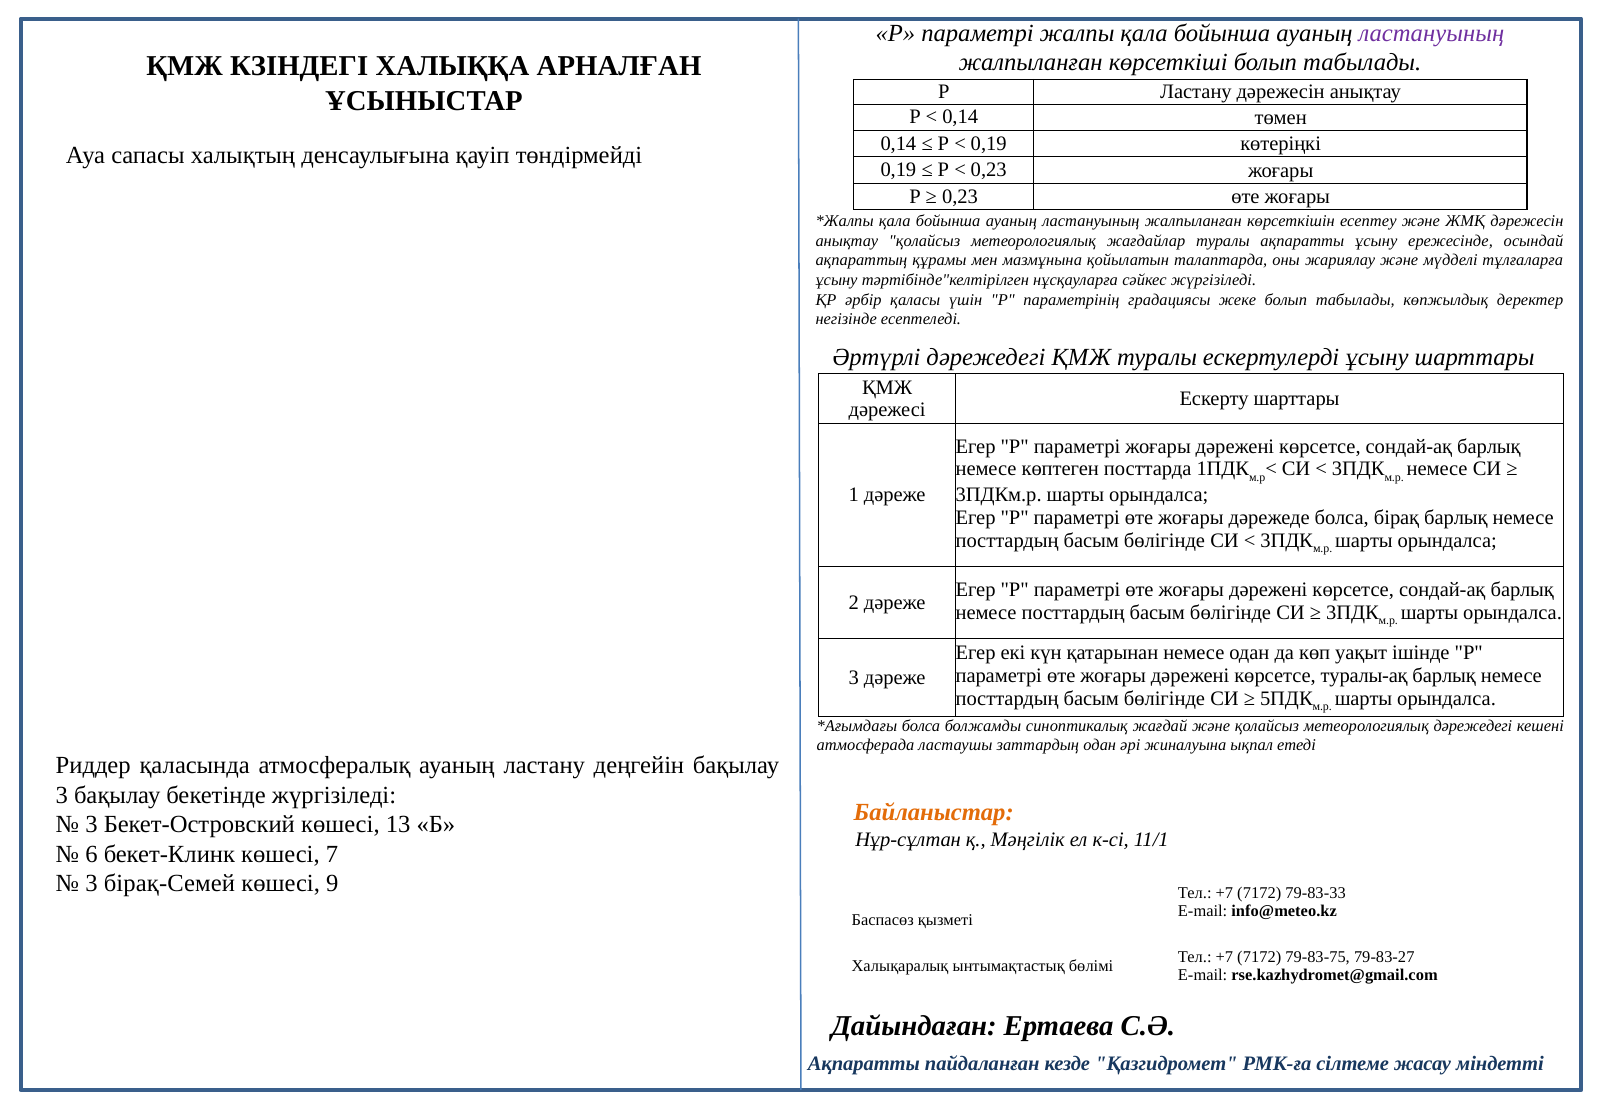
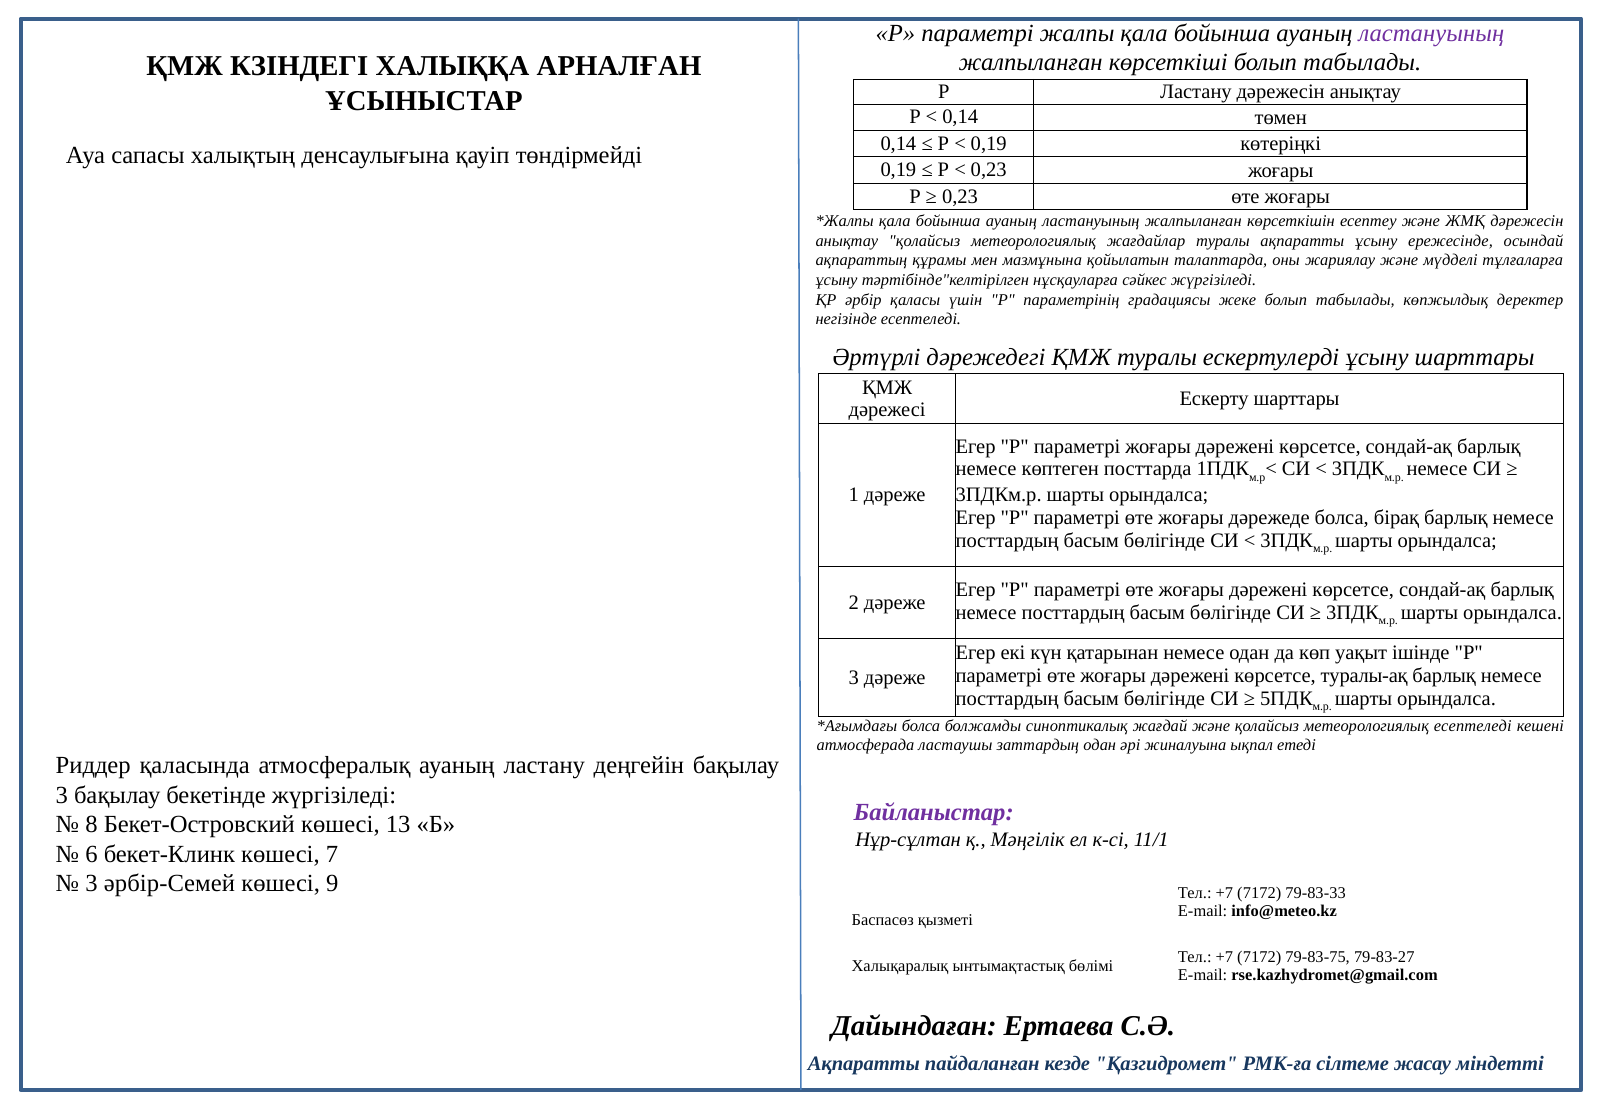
метеорологиялық дәрежедегі: дәрежедегі -> есептеледі
Байланыстар colour: orange -> purple
3 at (91, 825): 3 -> 8
бірақ-Семей: бірақ-Семей -> әрбір-Семей
